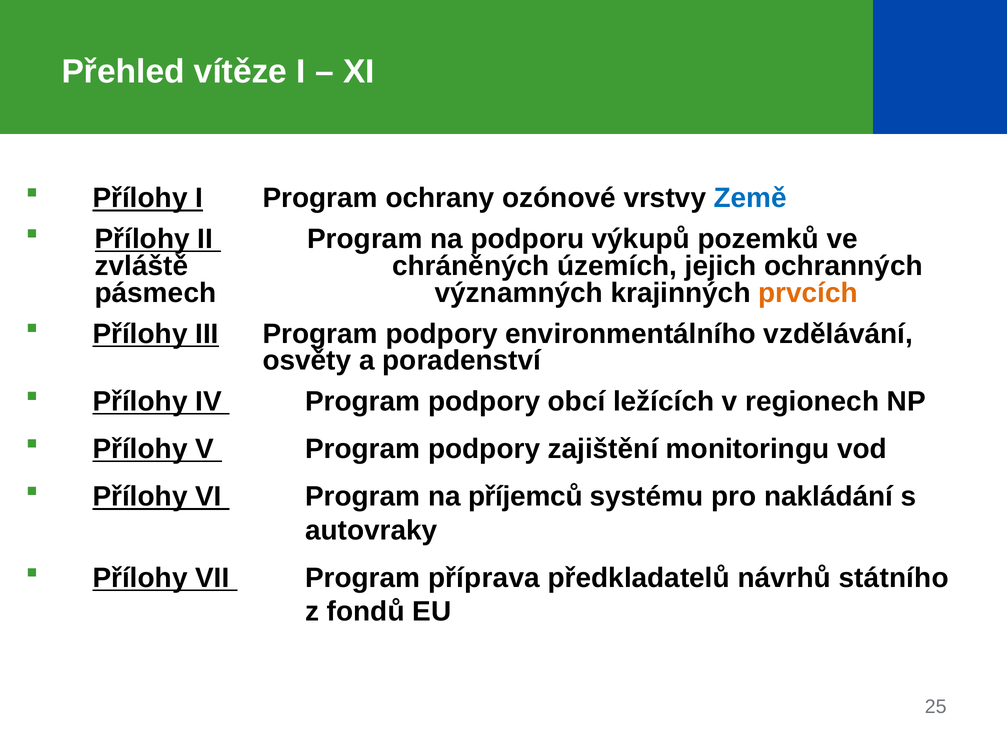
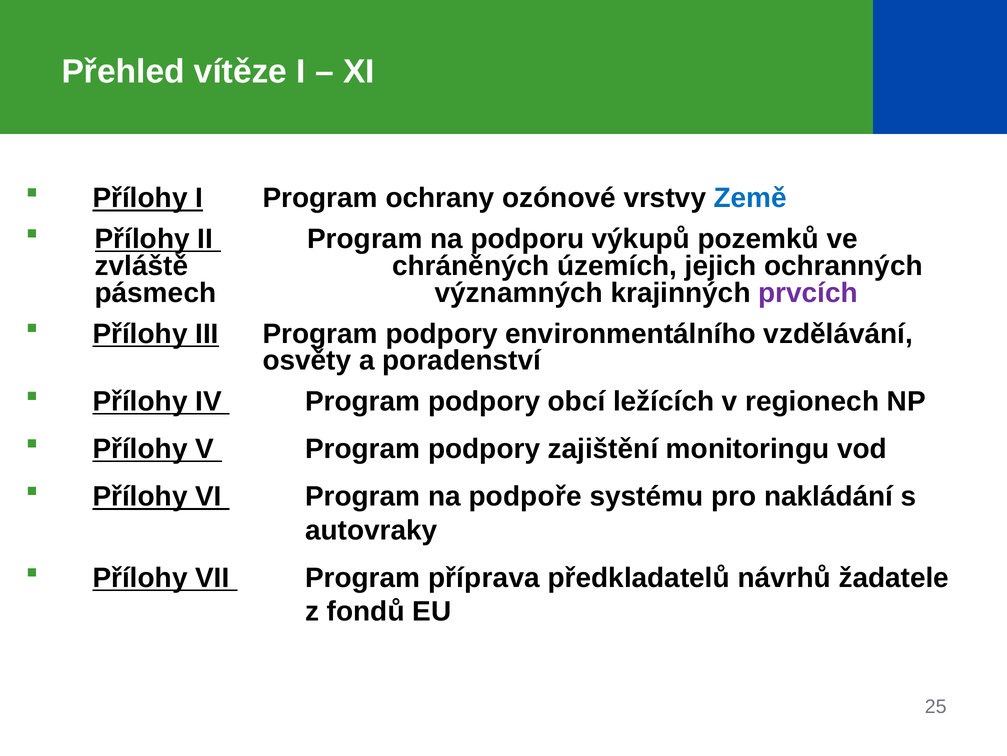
prvcích colour: orange -> purple
příjemců: příjemců -> podpoře
státního: státního -> žadatele
